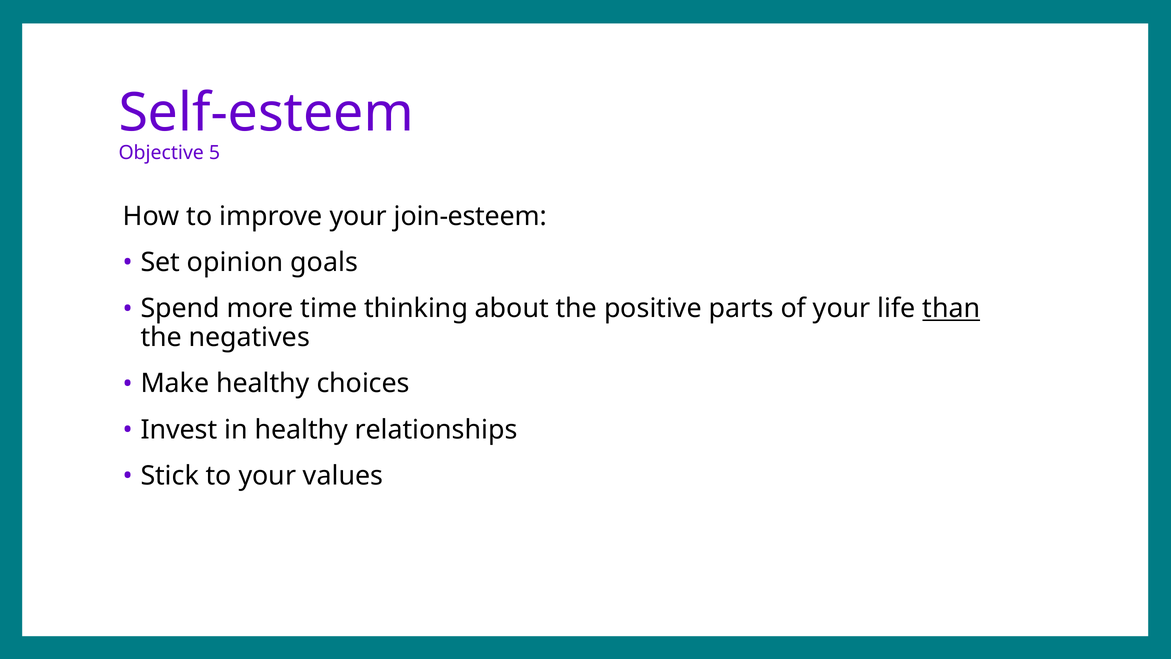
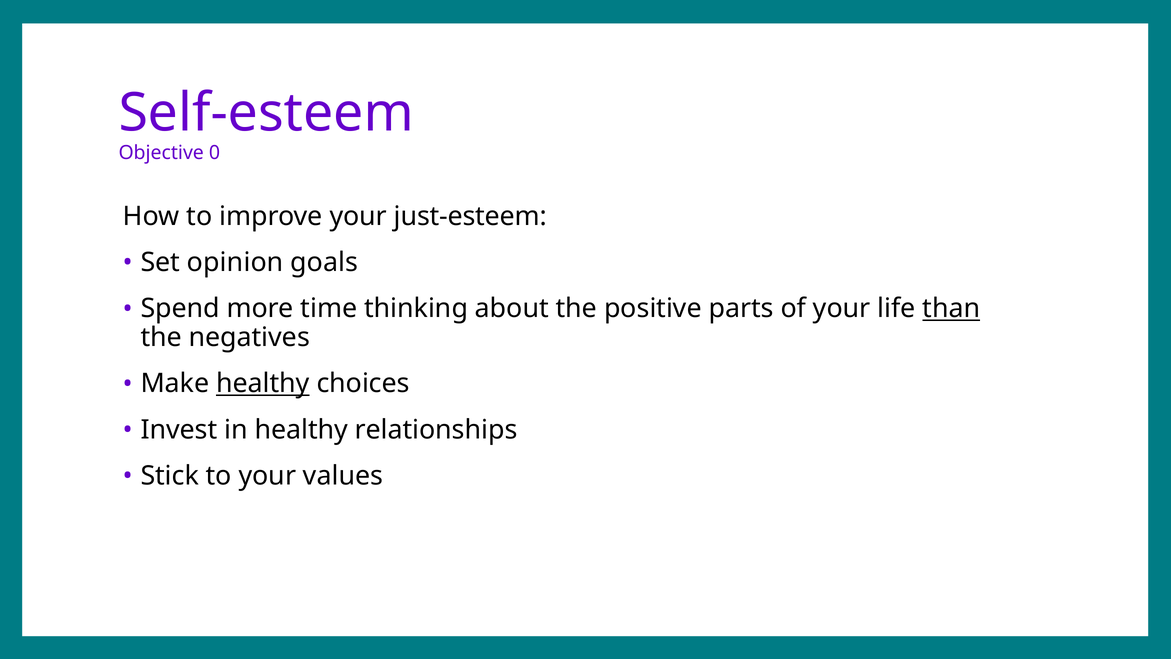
5: 5 -> 0
join-esteem: join-esteem -> just-esteem
healthy at (263, 383) underline: none -> present
